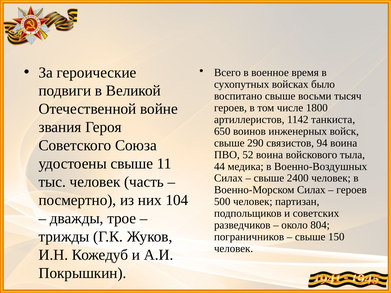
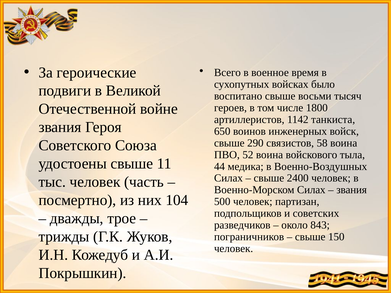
94: 94 -> 58
героев at (352, 190): героев -> звания
804: 804 -> 843
